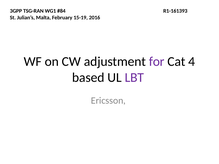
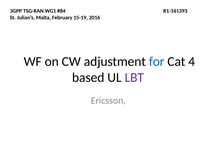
for colour: purple -> blue
